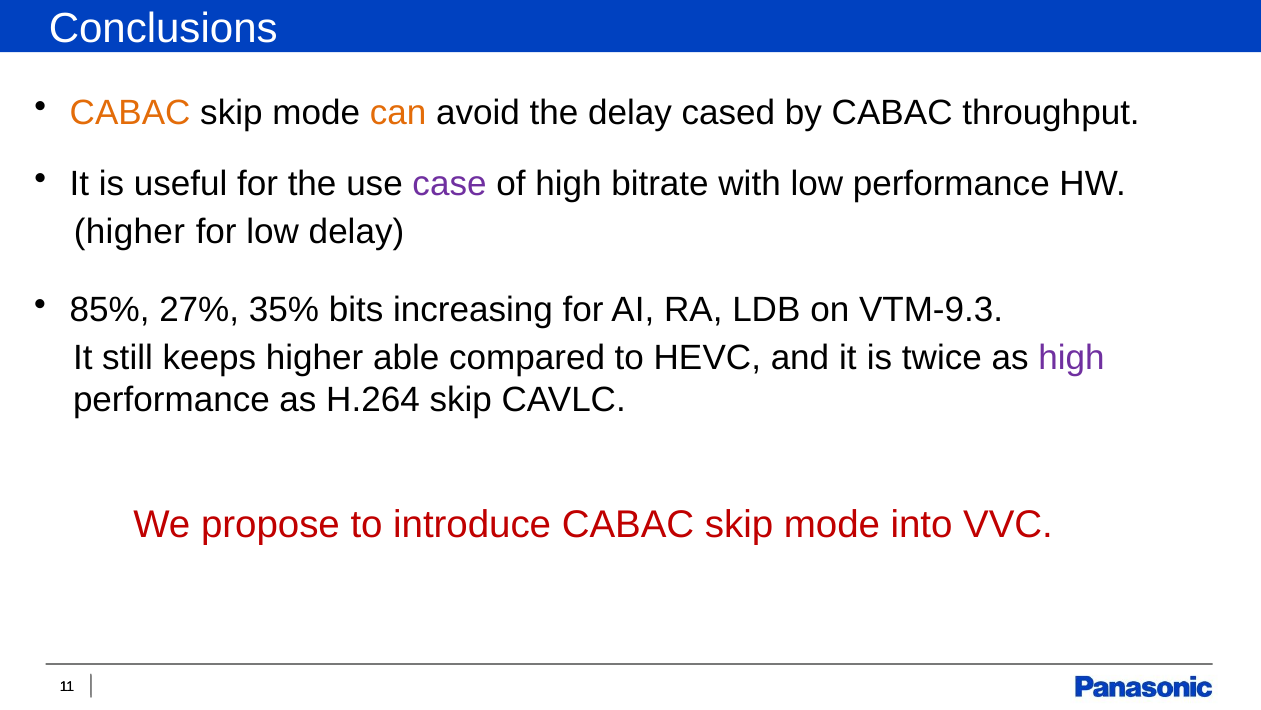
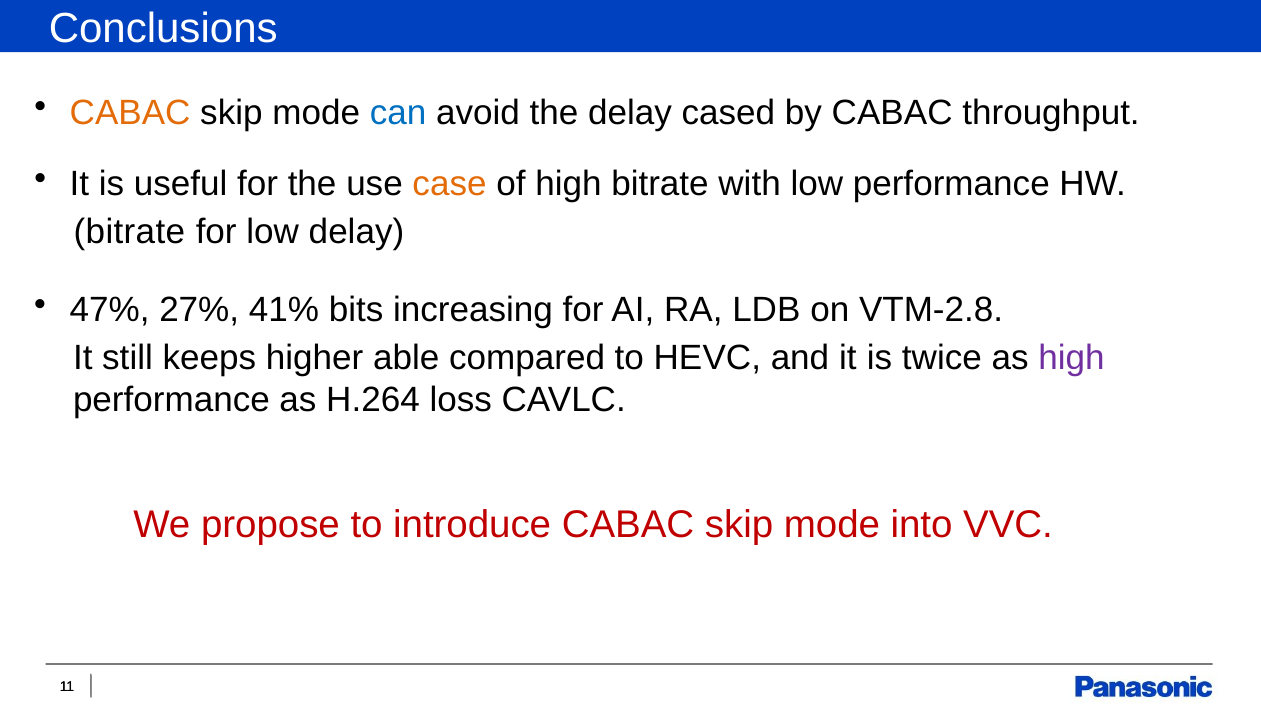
can colour: orange -> blue
case colour: purple -> orange
higher at (129, 231): higher -> bitrate
85%: 85% -> 47%
35%: 35% -> 41%
VTM-9.3: VTM-9.3 -> VTM-2.8
H.264 skip: skip -> loss
